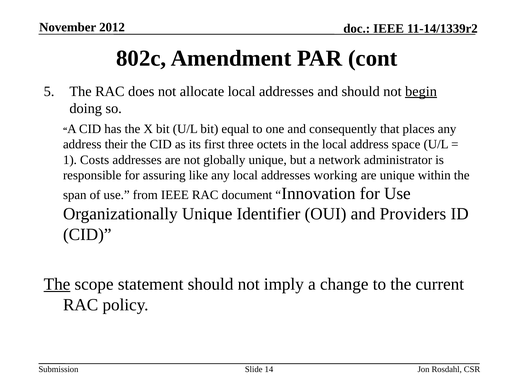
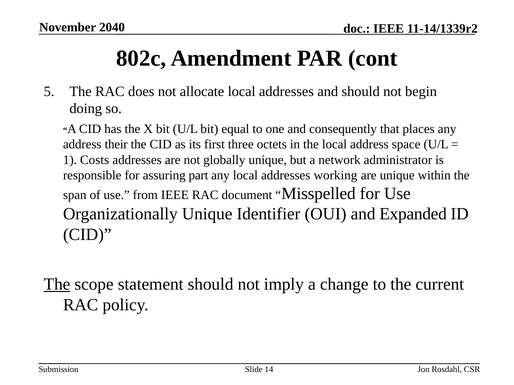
2012: 2012 -> 2040
begin underline: present -> none
like: like -> part
Innovation: Innovation -> Misspelled
Providers: Providers -> Expanded
